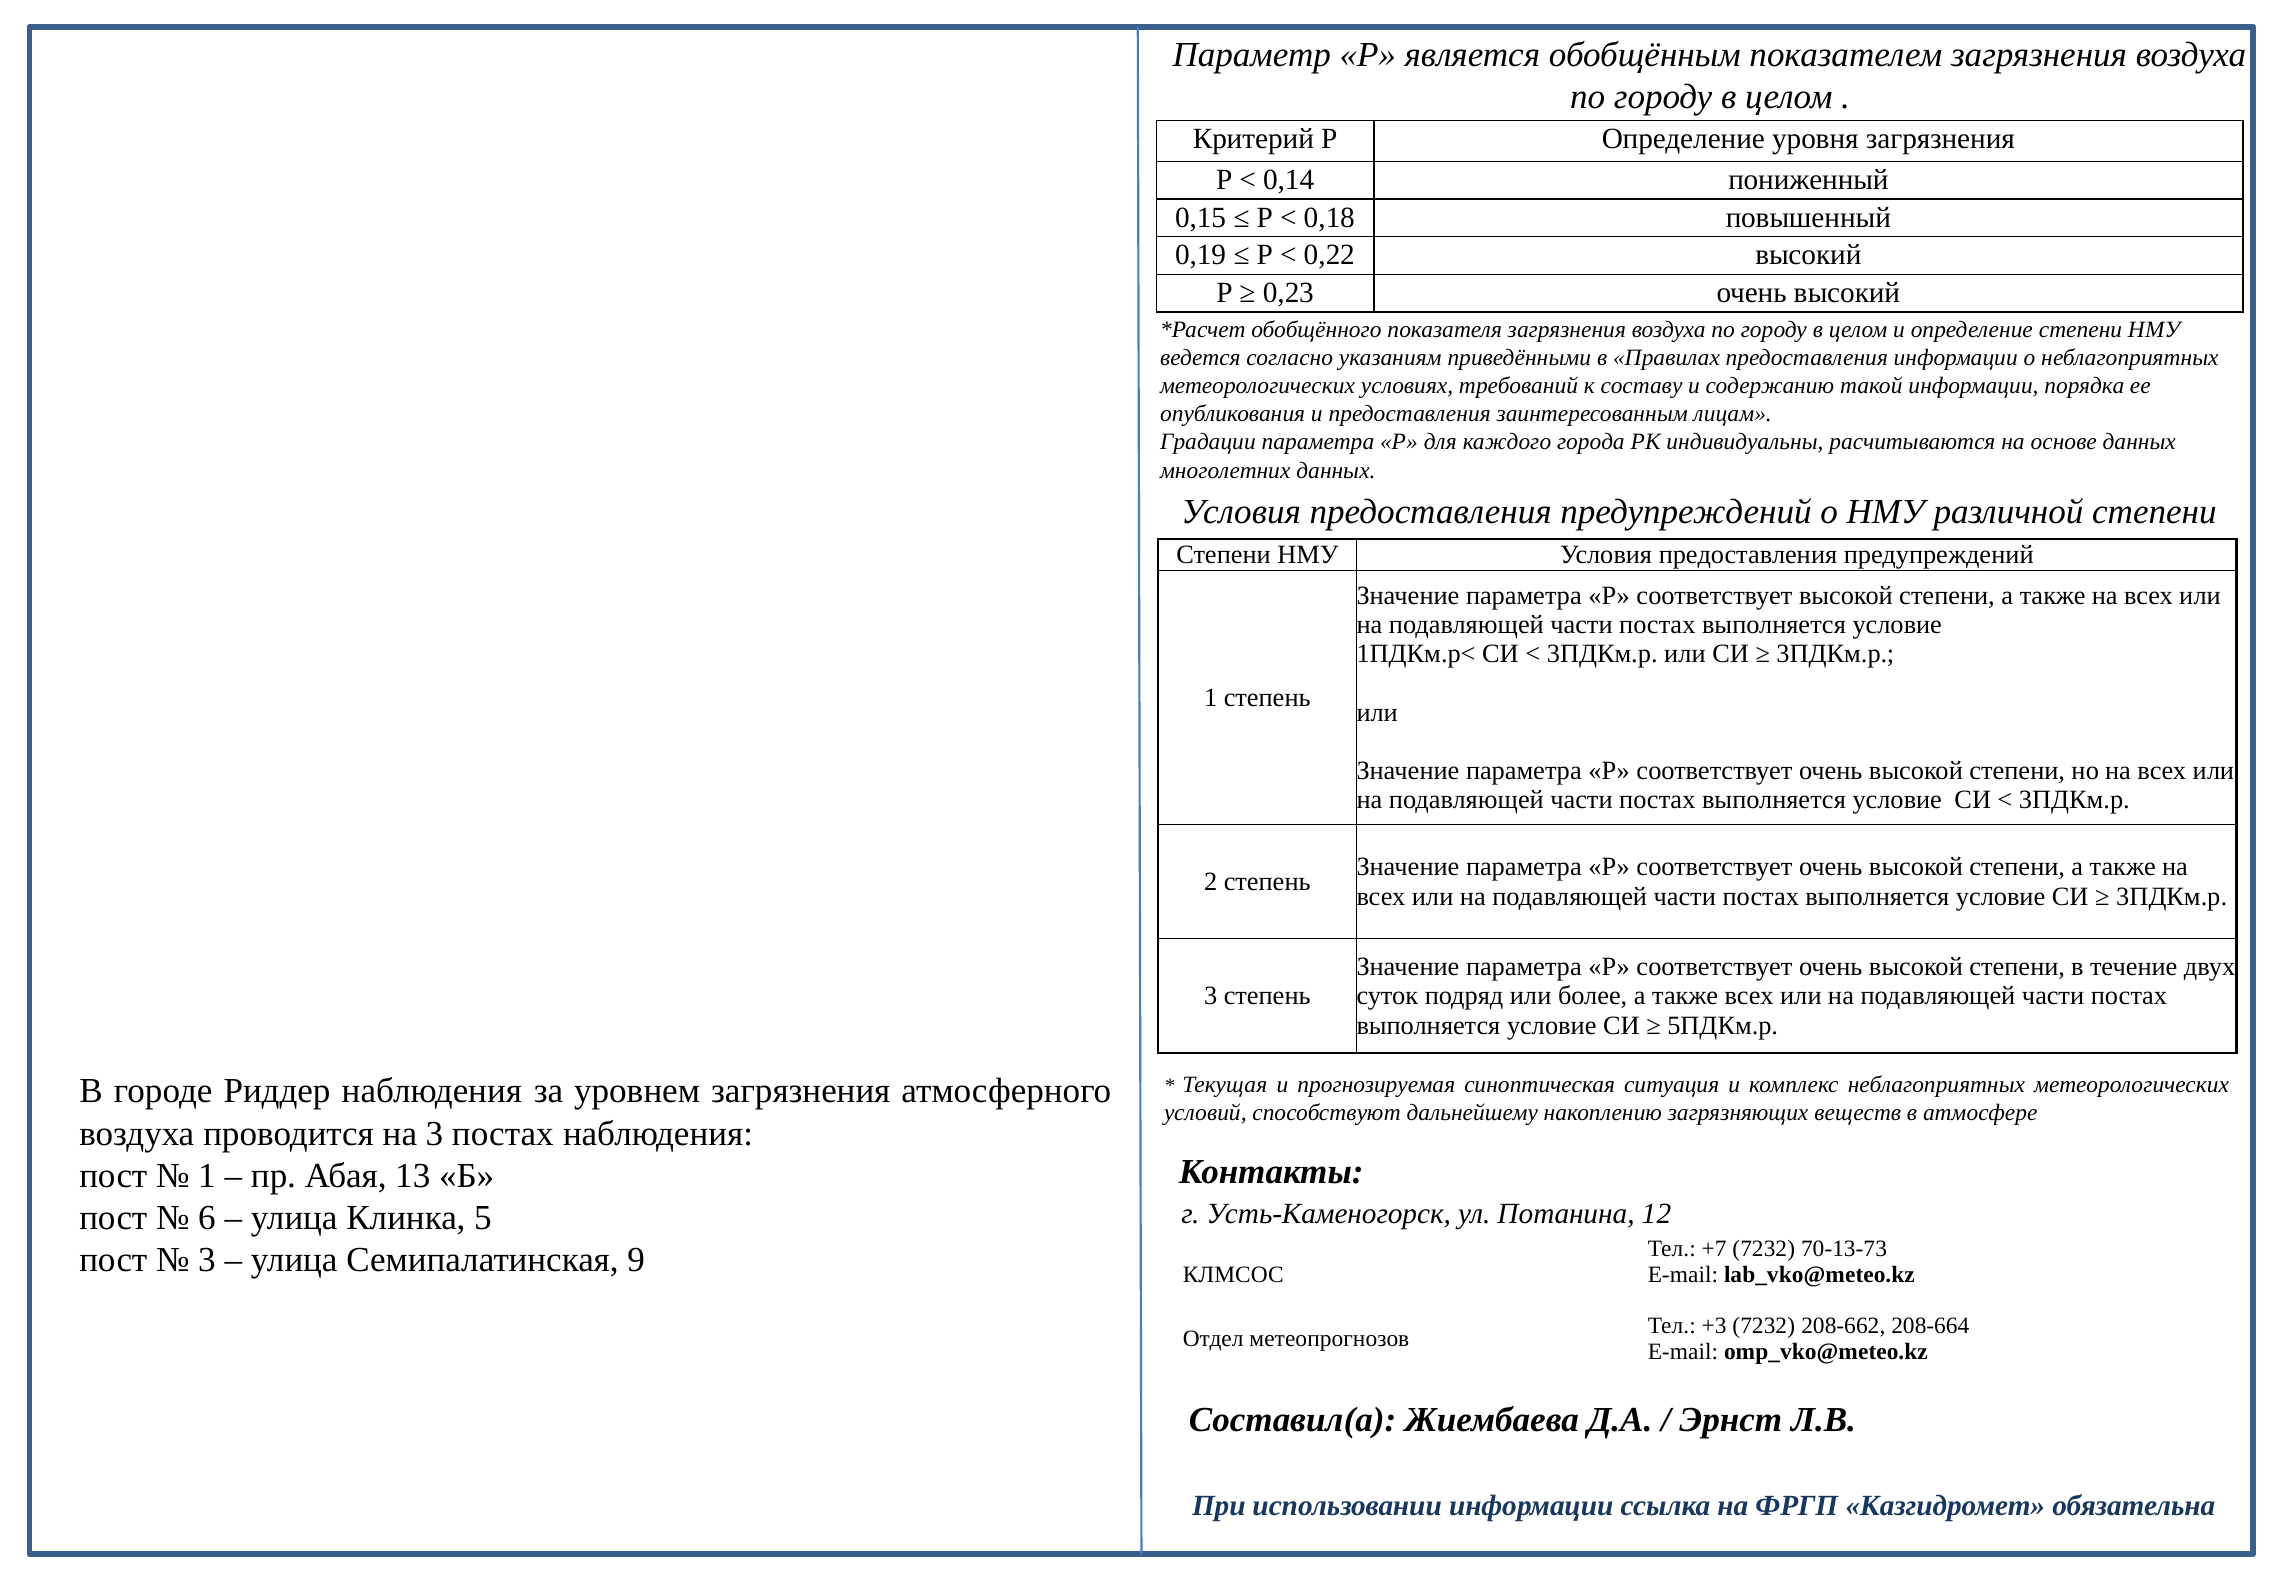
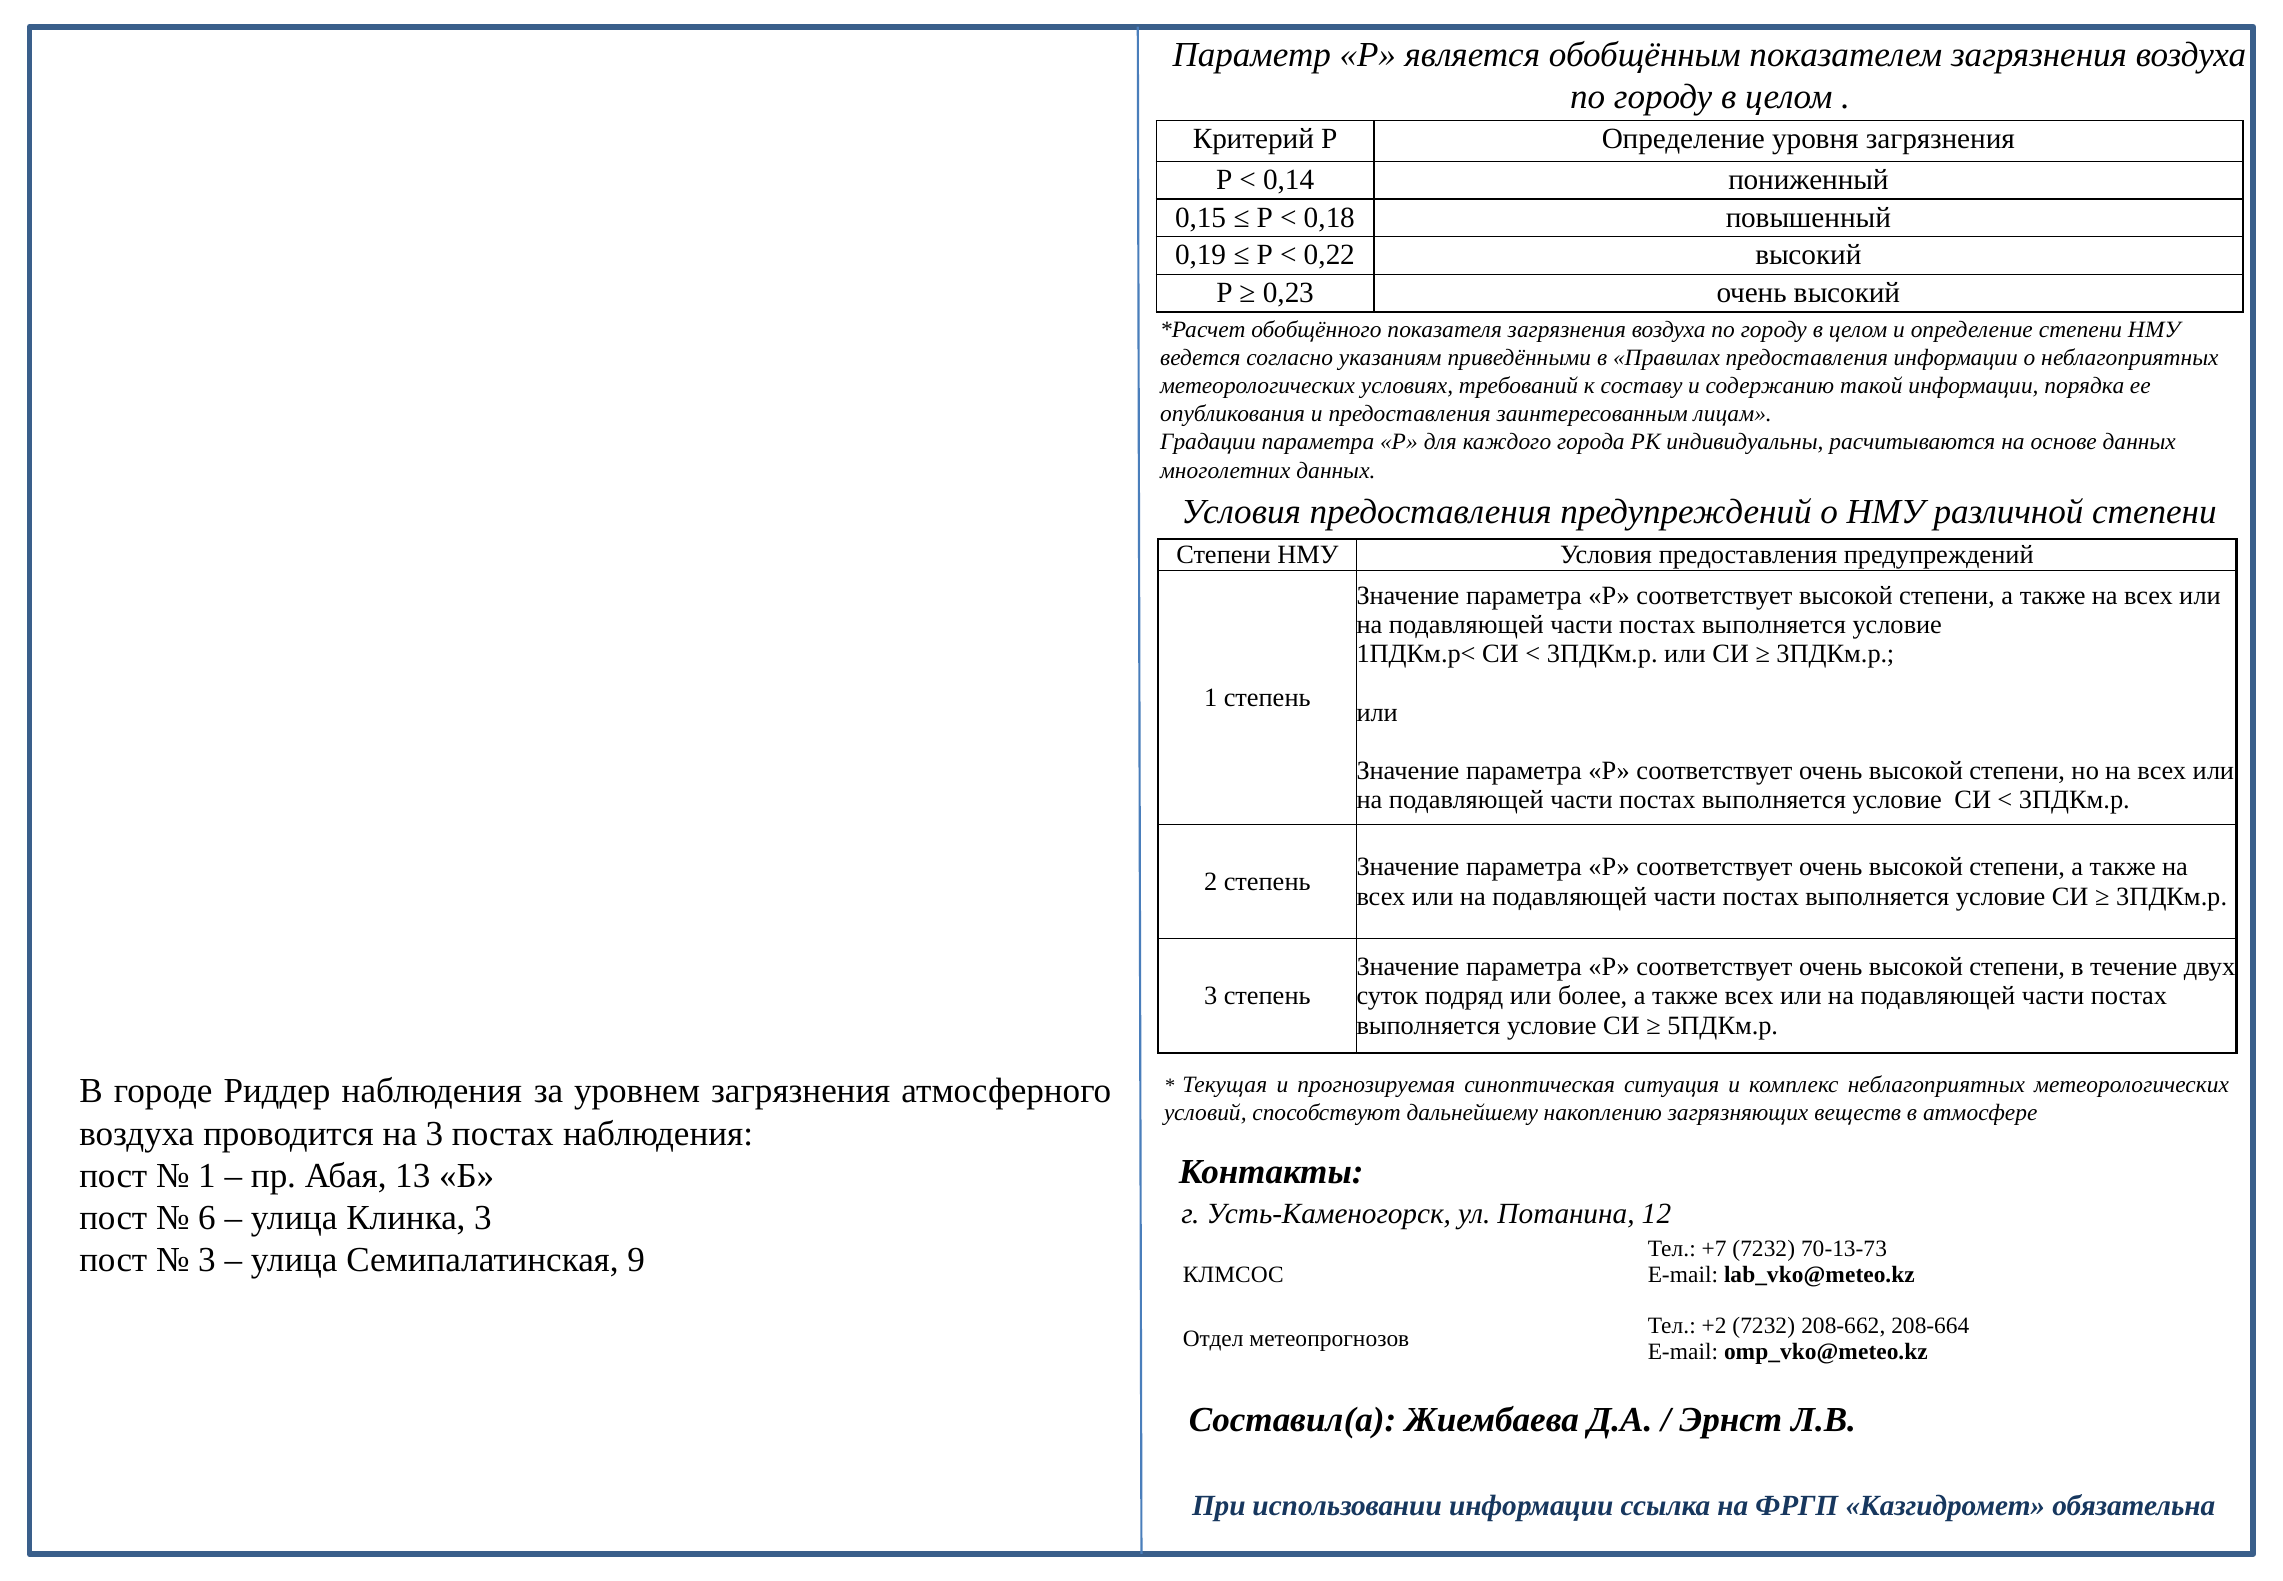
Клинка 5: 5 -> 3
+3: +3 -> +2
